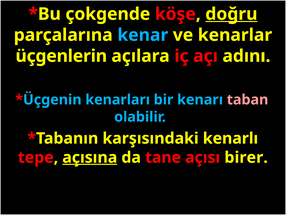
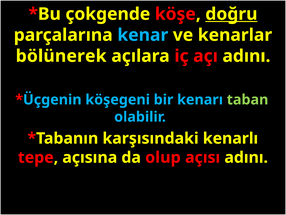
üçgenlerin: üçgenlerin -> bölünerek
kenarları: kenarları -> köşegeni
taban colour: pink -> light green
açısına underline: present -> none
tane: tane -> olup
açısı birer: birer -> adını
